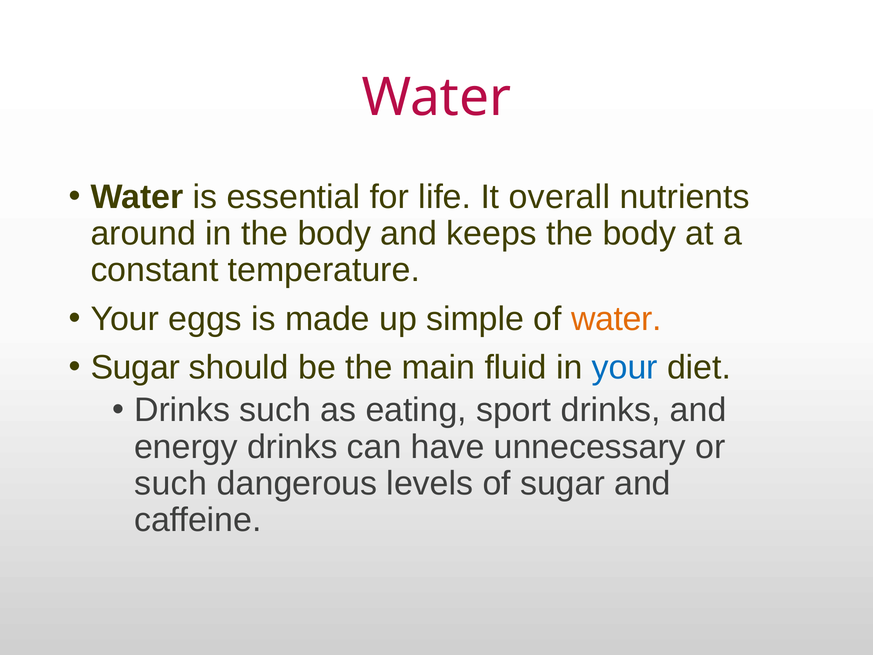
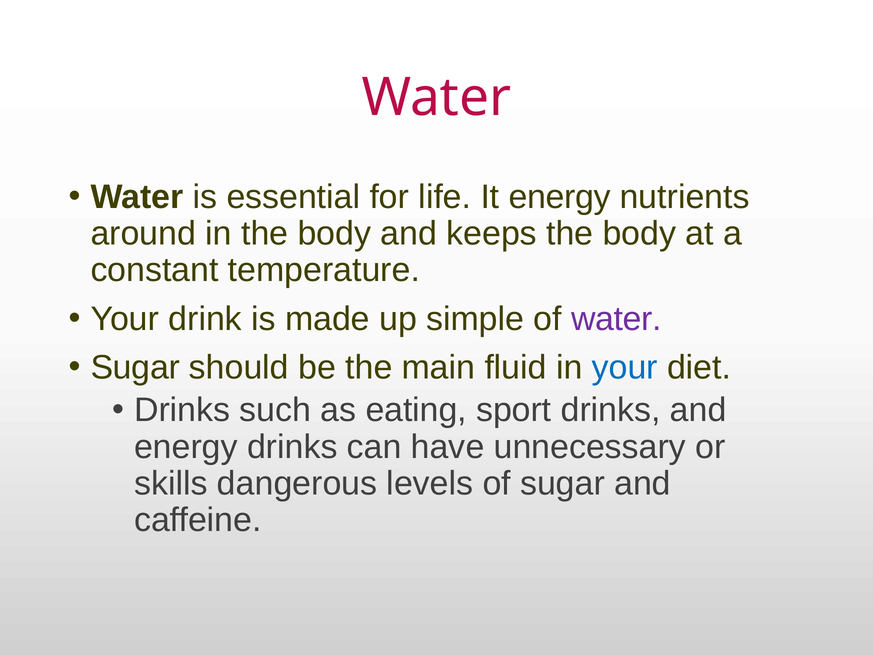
It overall: overall -> energy
eggs: eggs -> drink
water at (616, 319) colour: orange -> purple
such at (171, 483): such -> skills
